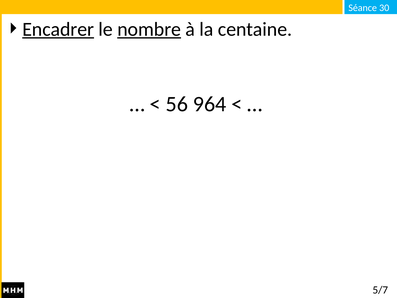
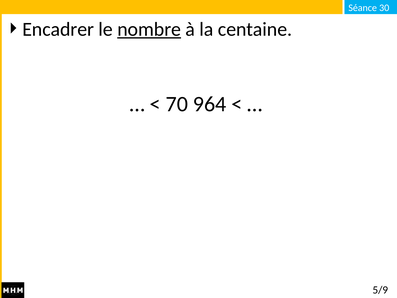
Encadrer underline: present -> none
56: 56 -> 70
5/7: 5/7 -> 5/9
